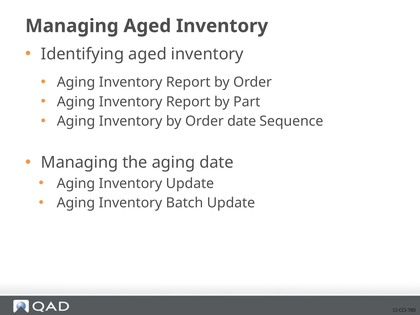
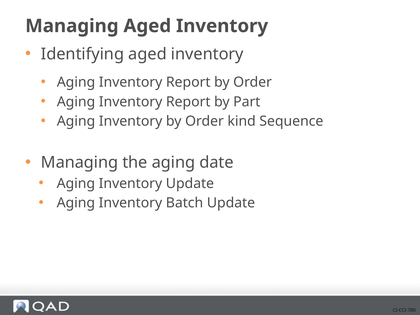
Order date: date -> kind
